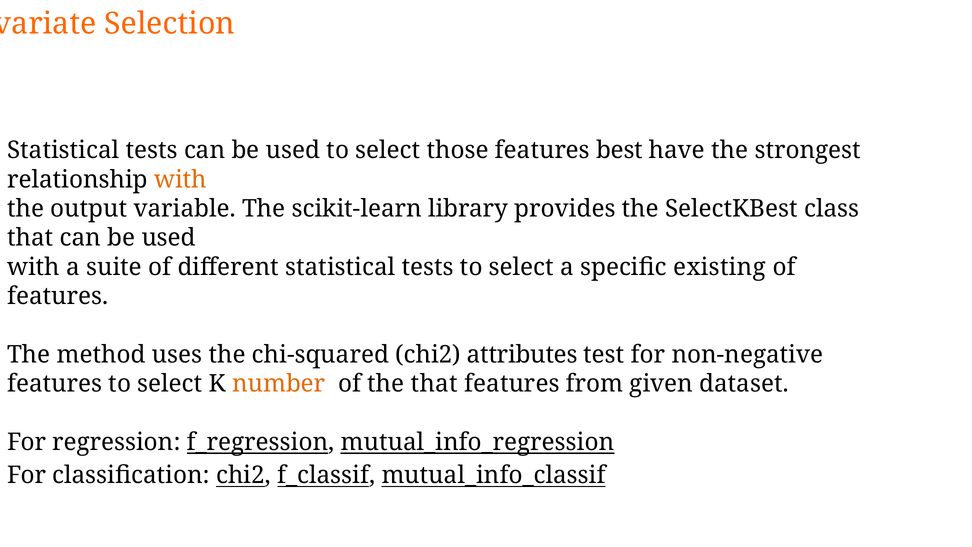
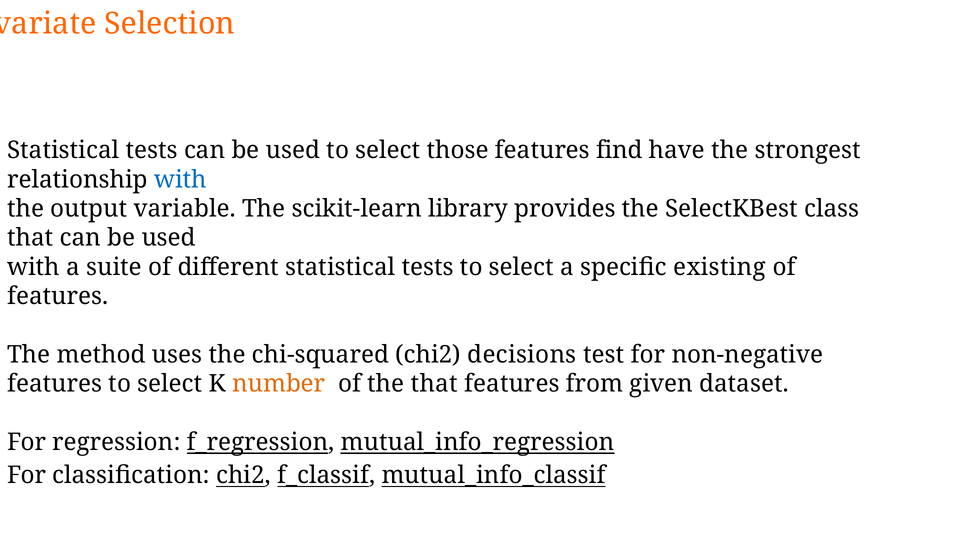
best: best -> find
with at (181, 179) colour: orange -> blue
attributes: attributes -> decisions
